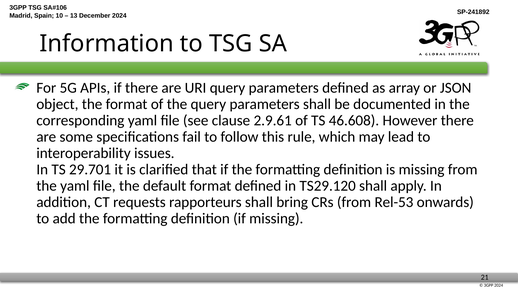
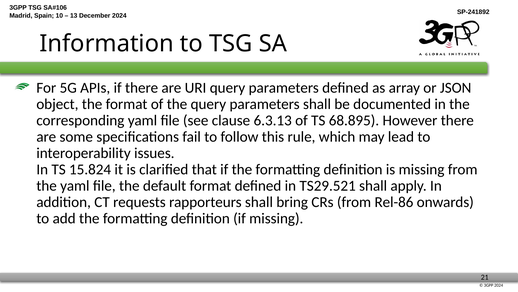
2.9.61: 2.9.61 -> 6.3.13
46.608: 46.608 -> 68.895
29.701: 29.701 -> 15.824
TS29.120: TS29.120 -> TS29.521
Rel-53: Rel-53 -> Rel-86
